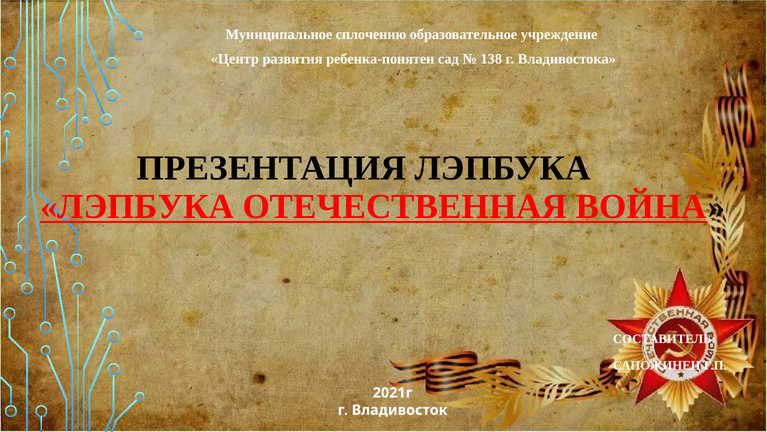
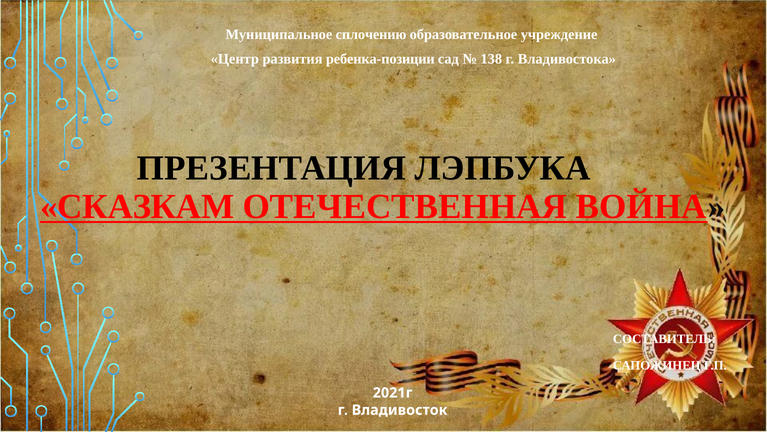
ребенка-понятен: ребенка-понятен -> ребенка-позиции
ЛЭПБУКА at (137, 206): ЛЭПБУКА -> СКАЗКАМ
